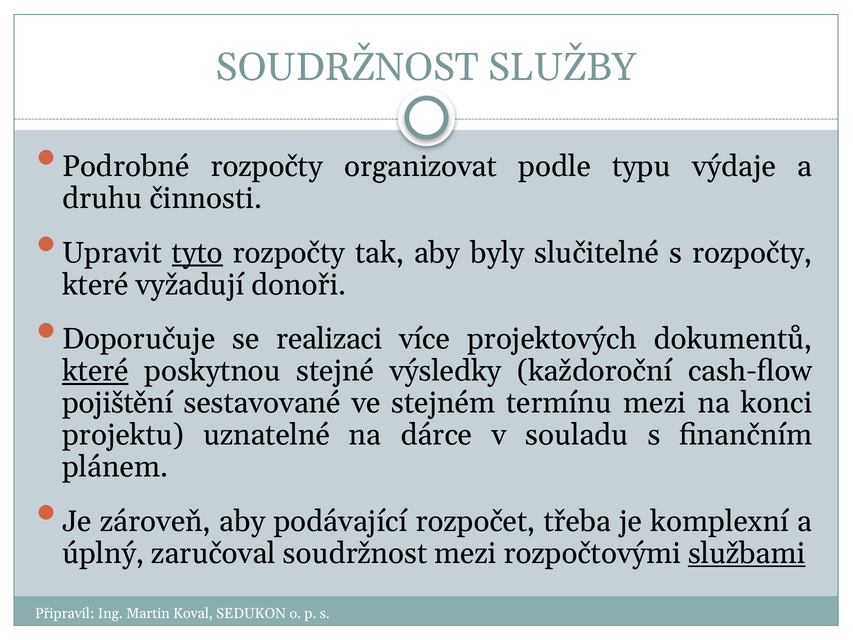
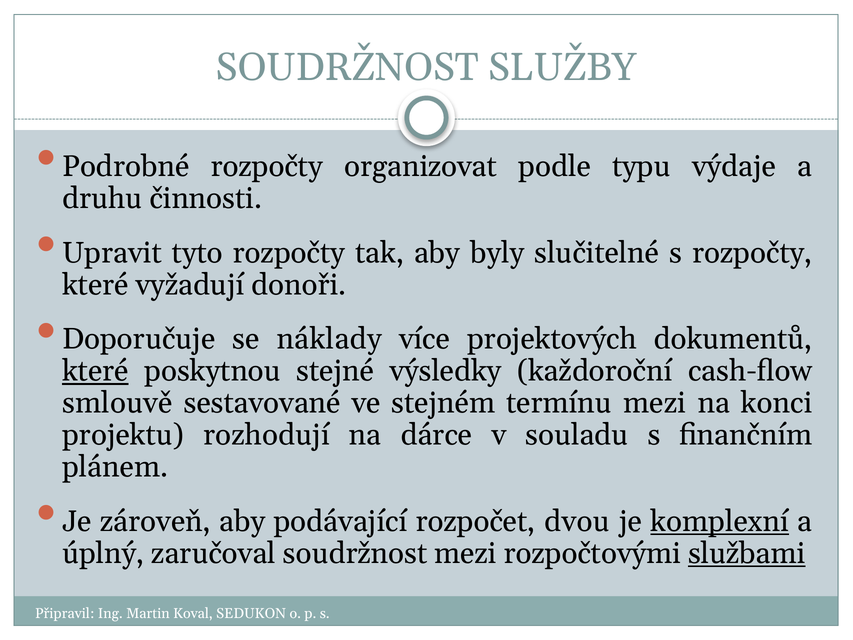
tyto underline: present -> none
realizaci: realizaci -> náklady
pojištění: pojištění -> smlouvě
uznatelné: uznatelné -> rozhodují
třeba: třeba -> dvou
komplexní underline: none -> present
